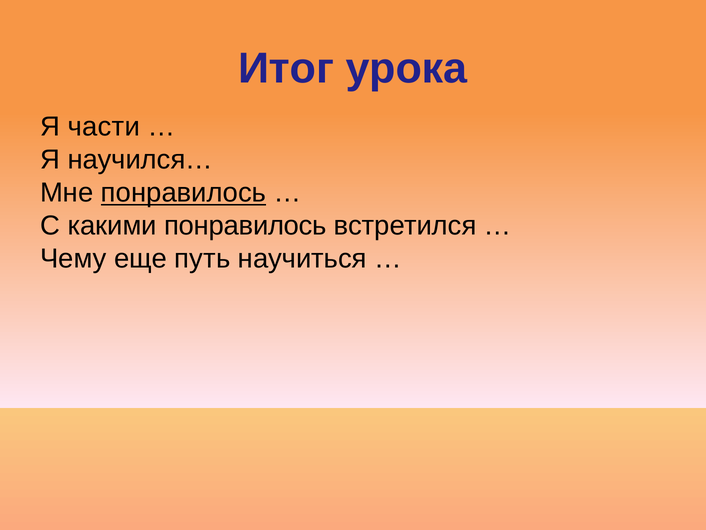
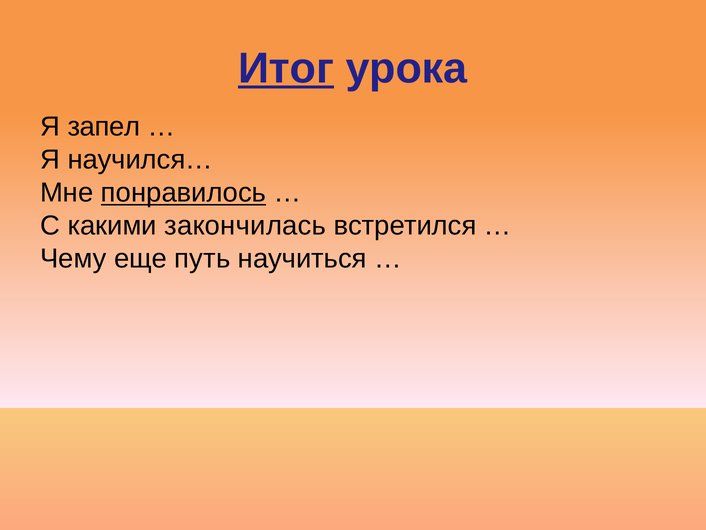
Итог underline: none -> present
части: части -> запел
какими понравилось: понравилось -> закончилась
